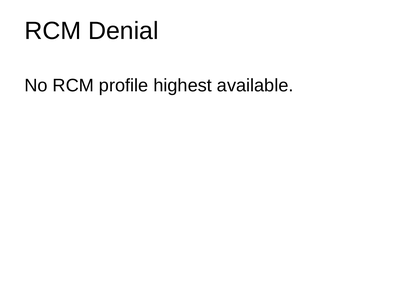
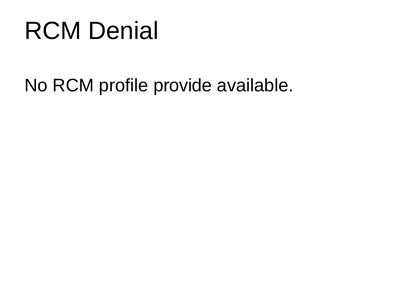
highest: highest -> provide
